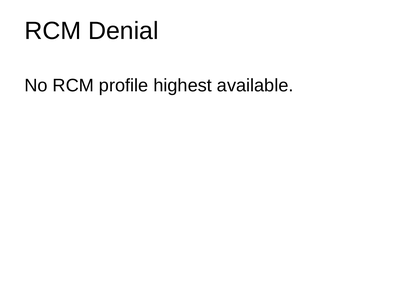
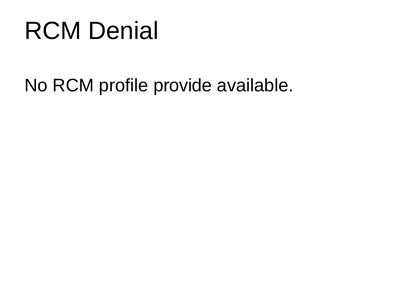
highest: highest -> provide
